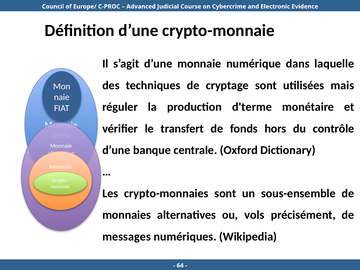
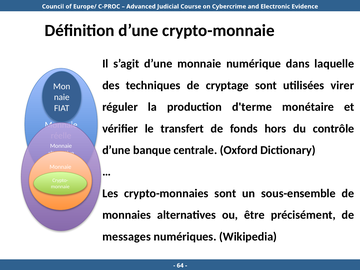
mais: mais -> virer
vols: vols -> être
